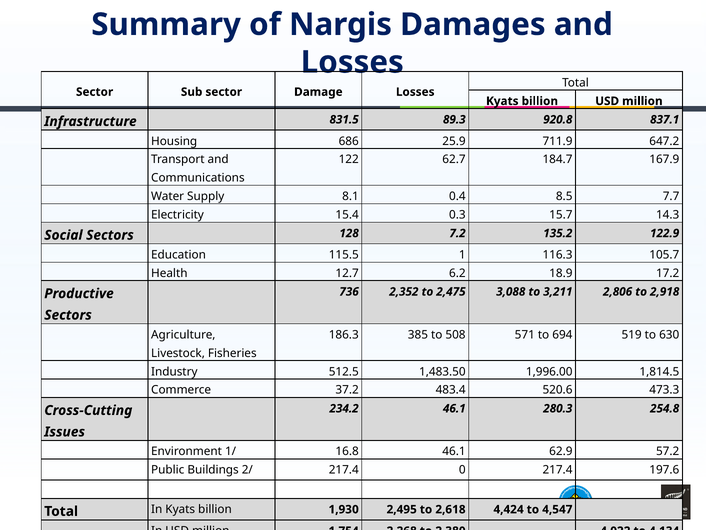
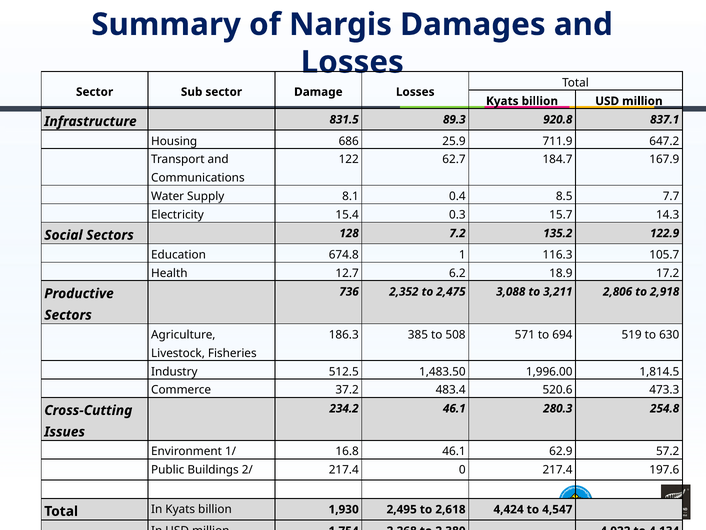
115.5: 115.5 -> 674.8
